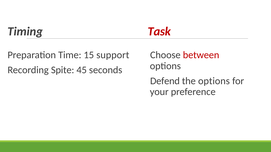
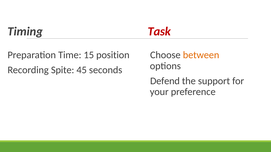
support: support -> position
between colour: red -> orange
the options: options -> support
